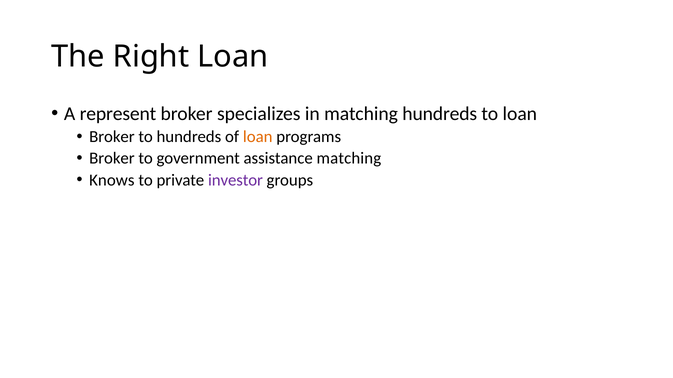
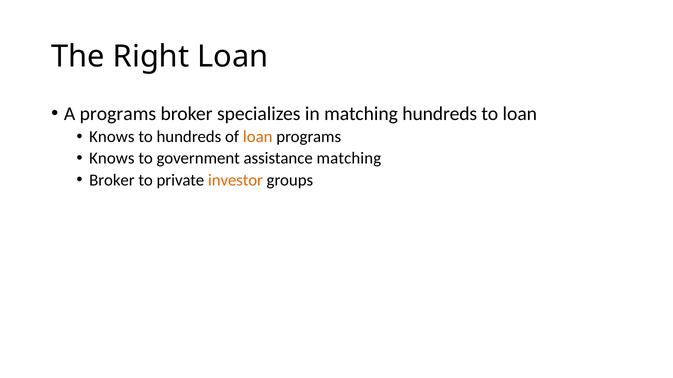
A represent: represent -> programs
Broker at (112, 137): Broker -> Knows
Broker at (112, 159): Broker -> Knows
Knows at (112, 180): Knows -> Broker
investor colour: purple -> orange
